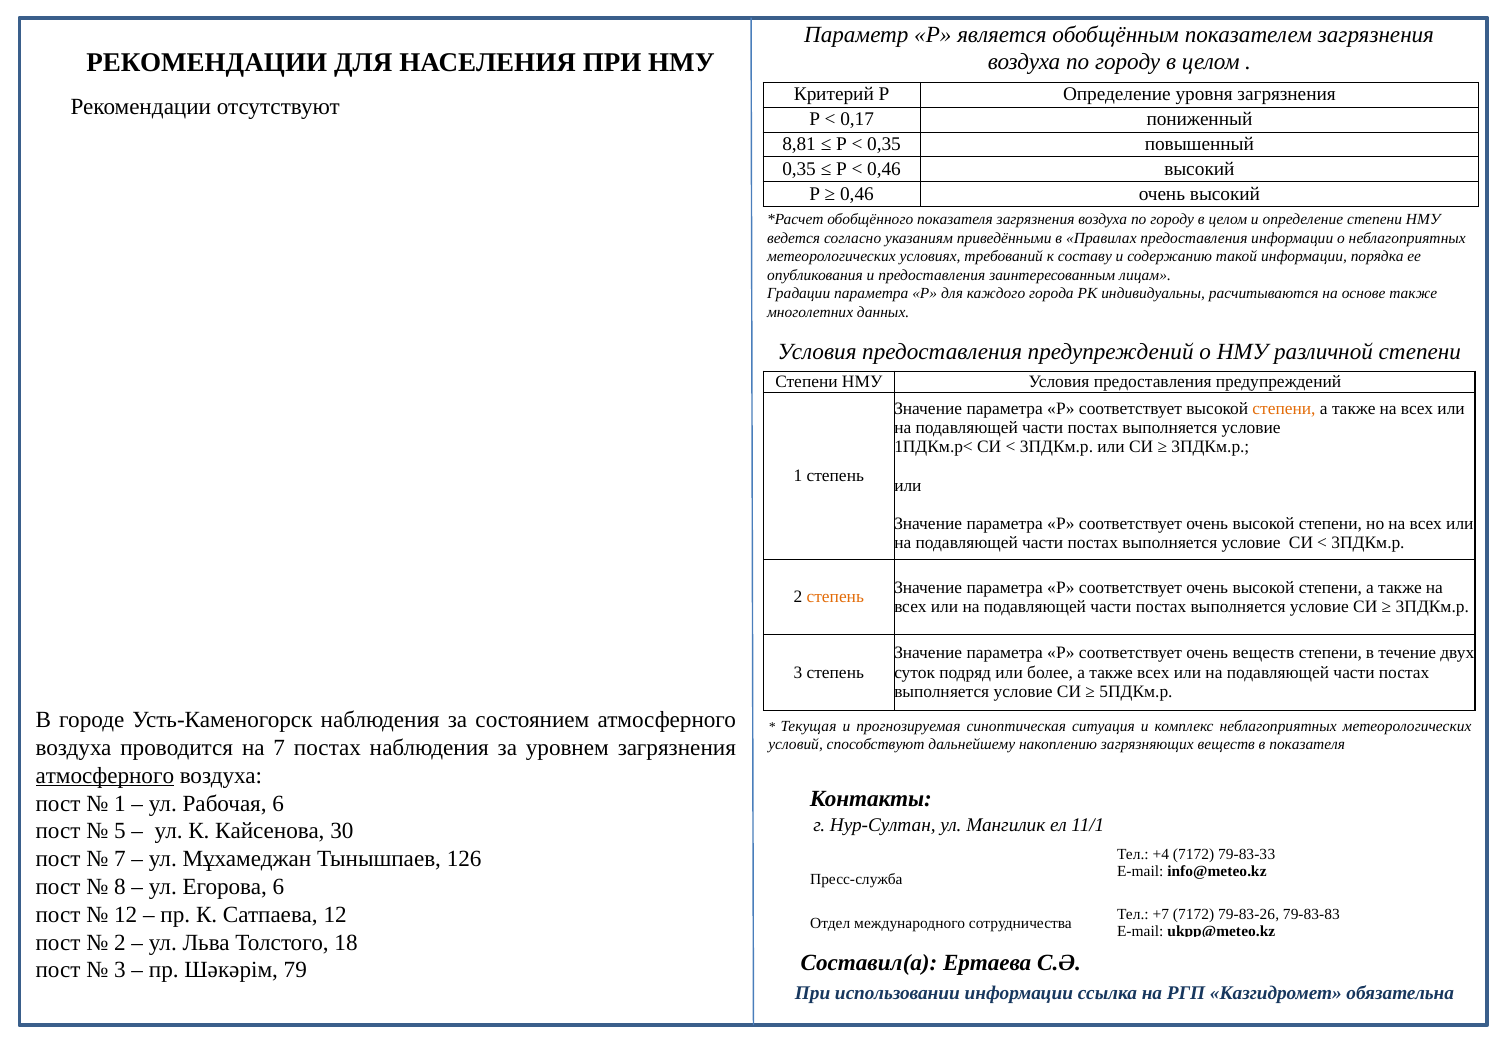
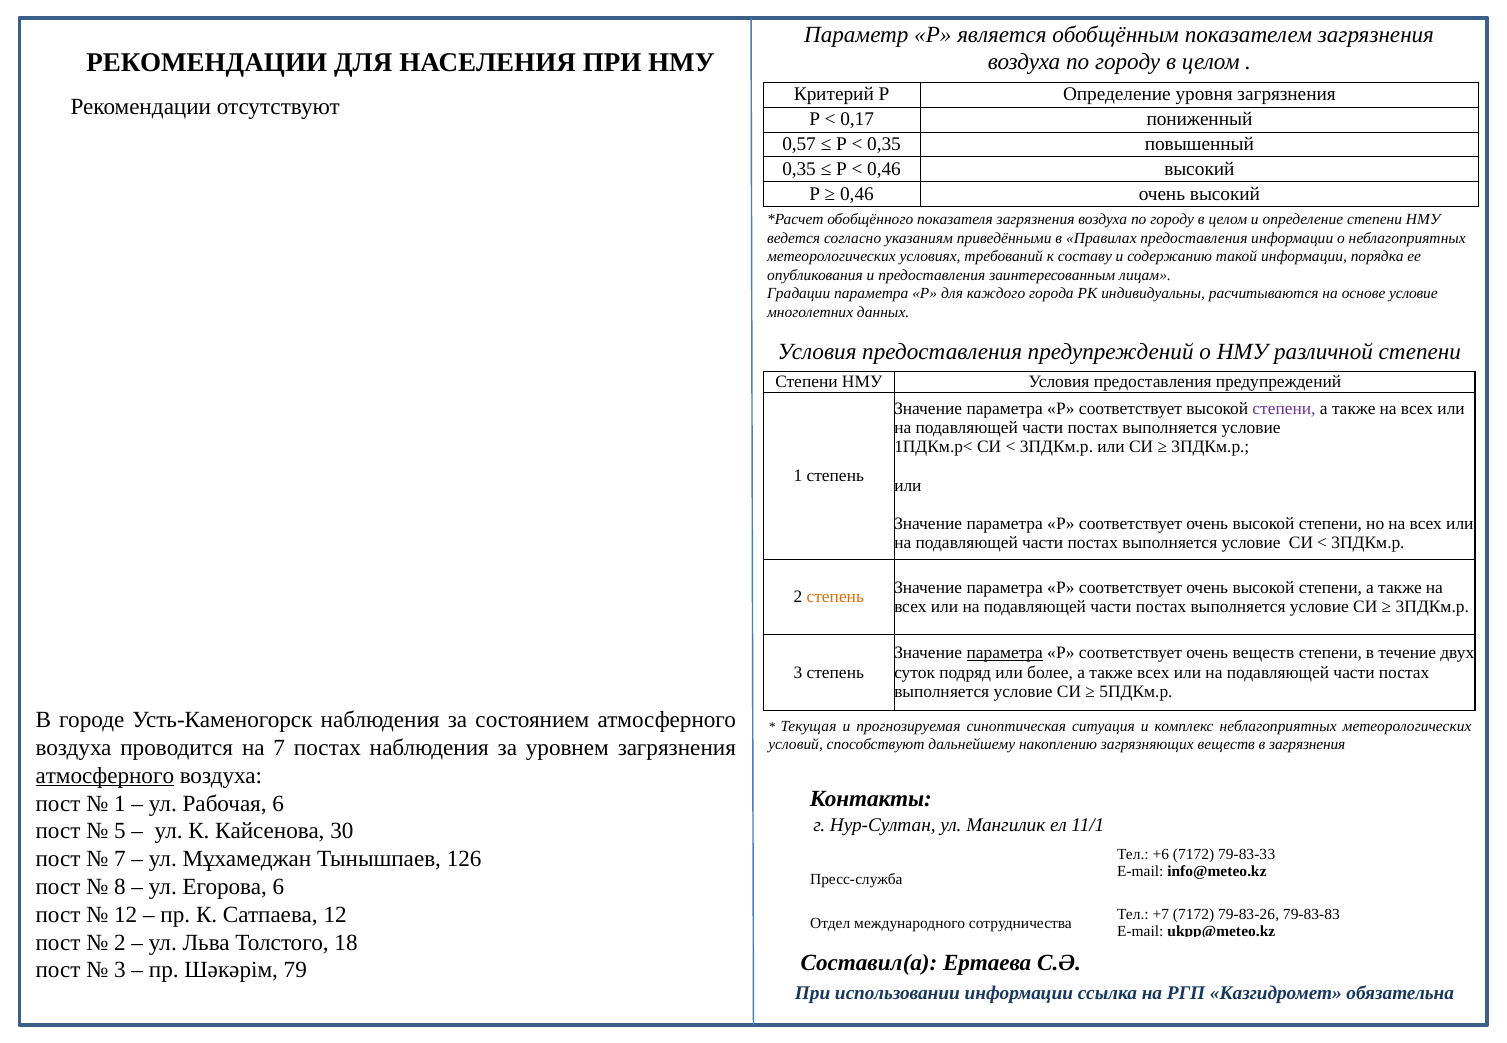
8,81: 8,81 -> 0,57
основе также: также -> условие
степени at (1284, 408) colour: orange -> purple
параметра at (1005, 653) underline: none -> present
в показателя: показателя -> загрязнения
+4: +4 -> +6
